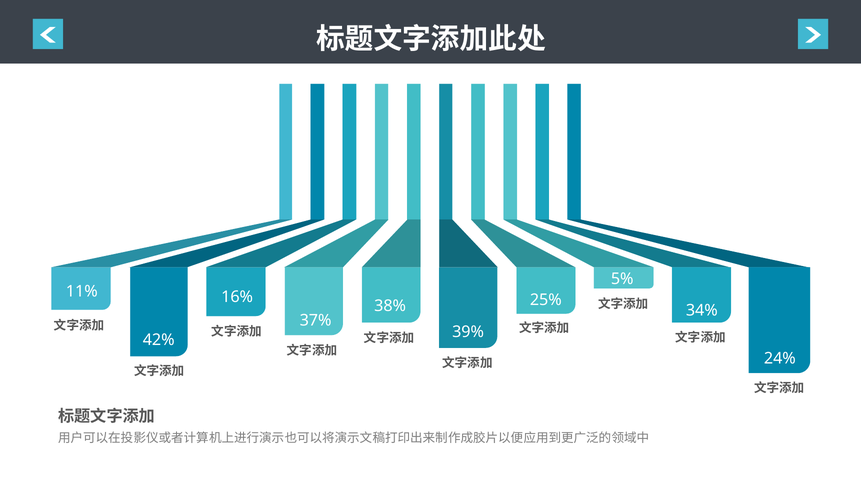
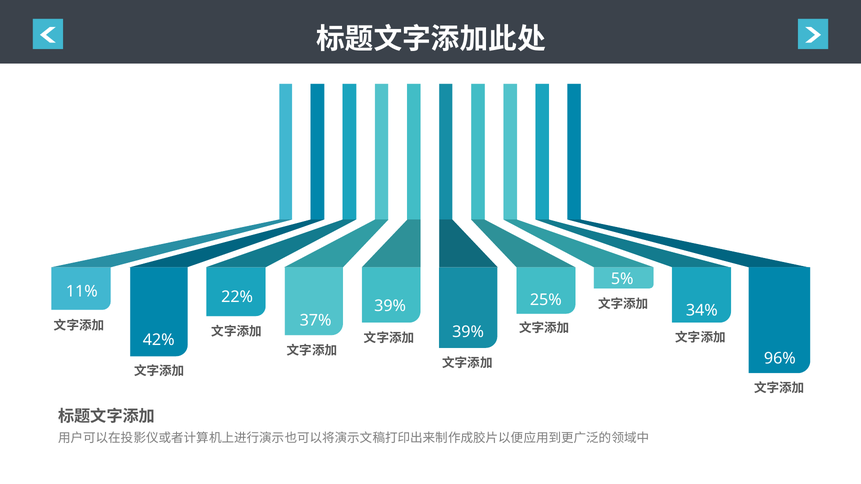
16%: 16% -> 22%
38% at (390, 306): 38% -> 39%
24%: 24% -> 96%
